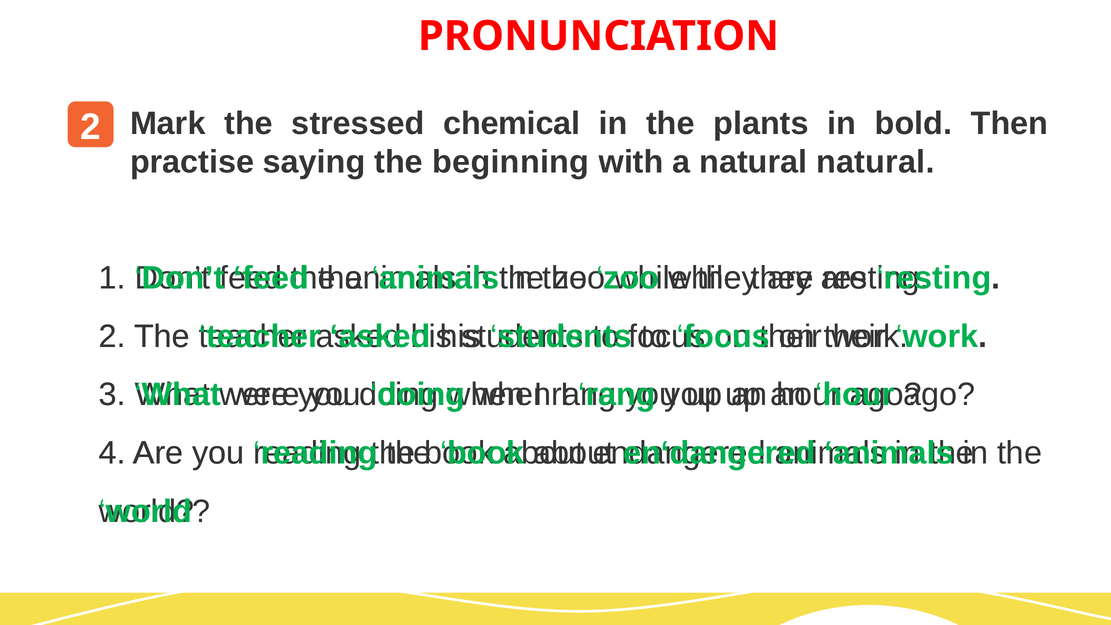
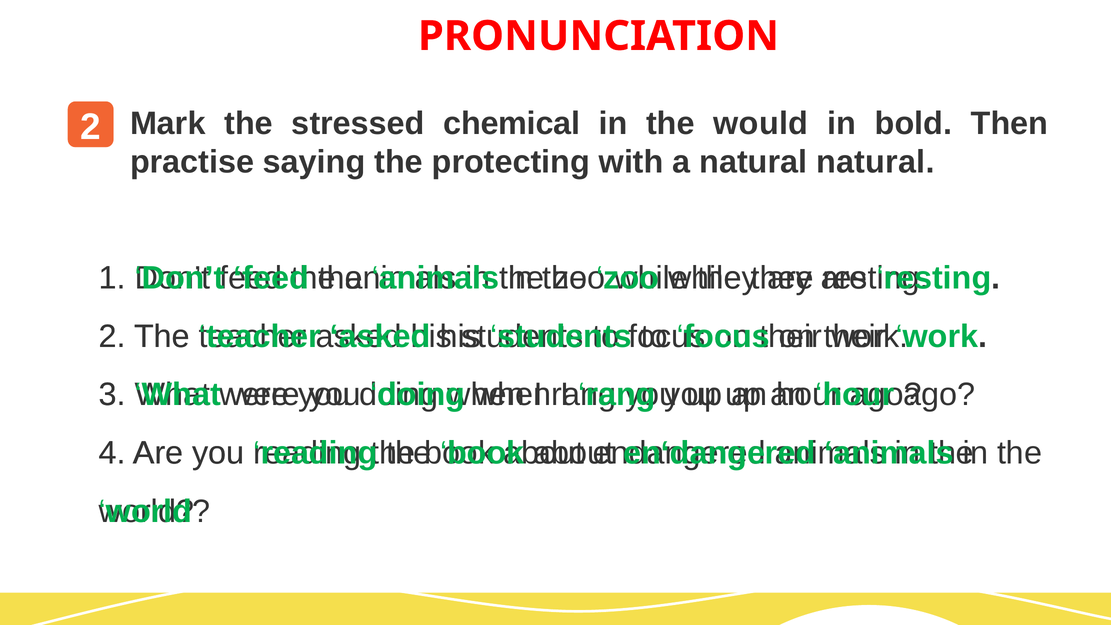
plants: plants -> would
beginning: beginning -> protecting
